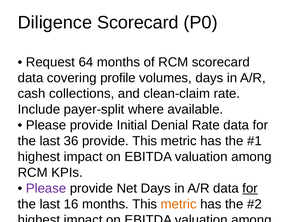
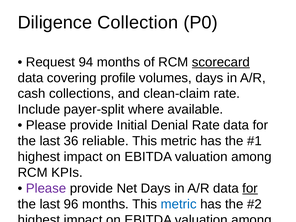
Diligence Scorecard: Scorecard -> Collection
64: 64 -> 94
scorecard at (221, 62) underline: none -> present
36 provide: provide -> reliable
16: 16 -> 96
metric at (179, 204) colour: orange -> blue
